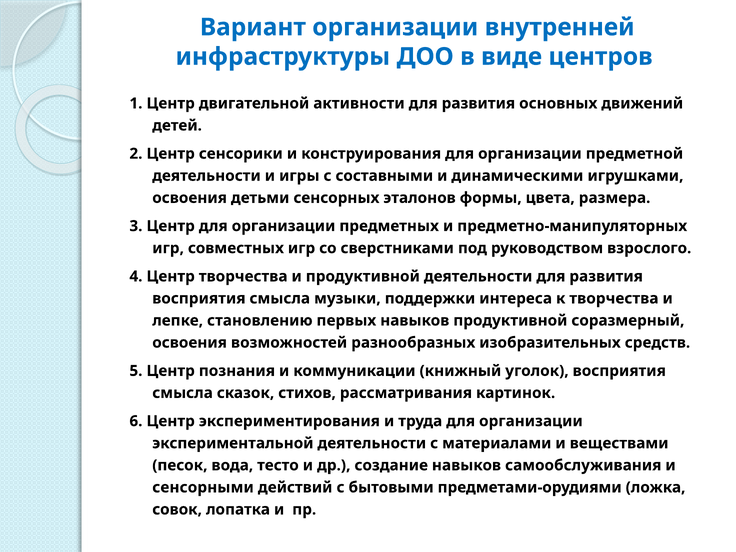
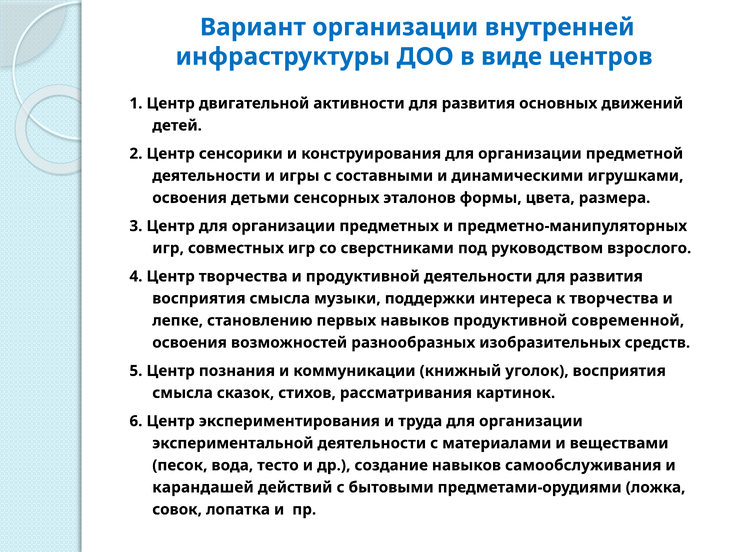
соразмерный: соразмерный -> современной
сенсорными: сенсорными -> карандашей
